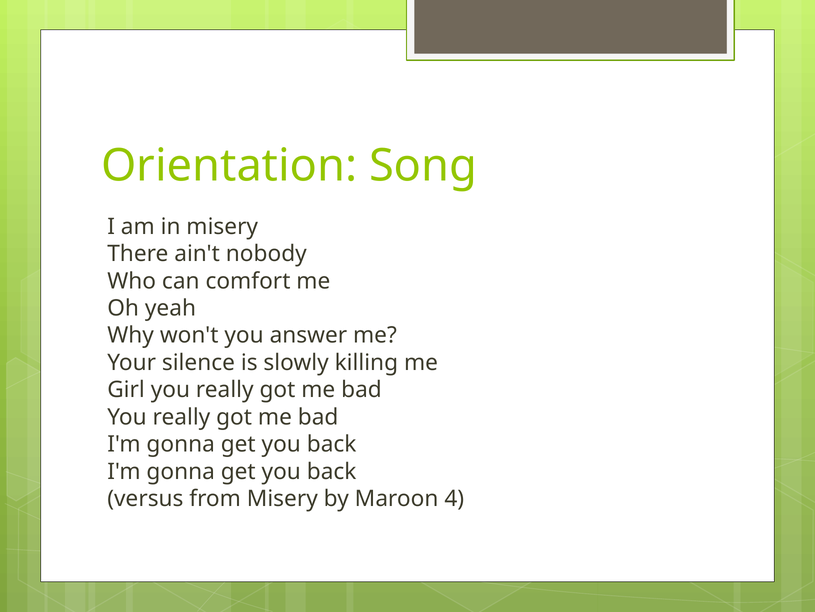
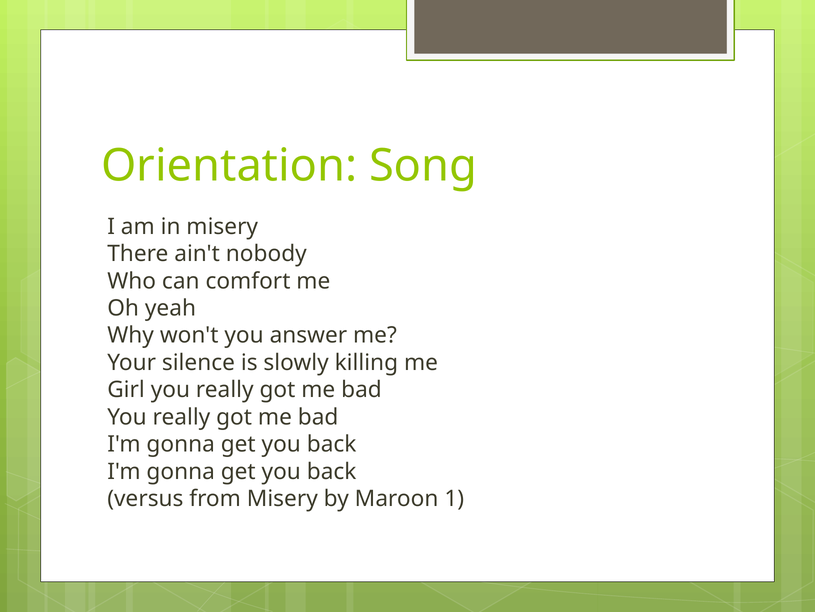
4: 4 -> 1
